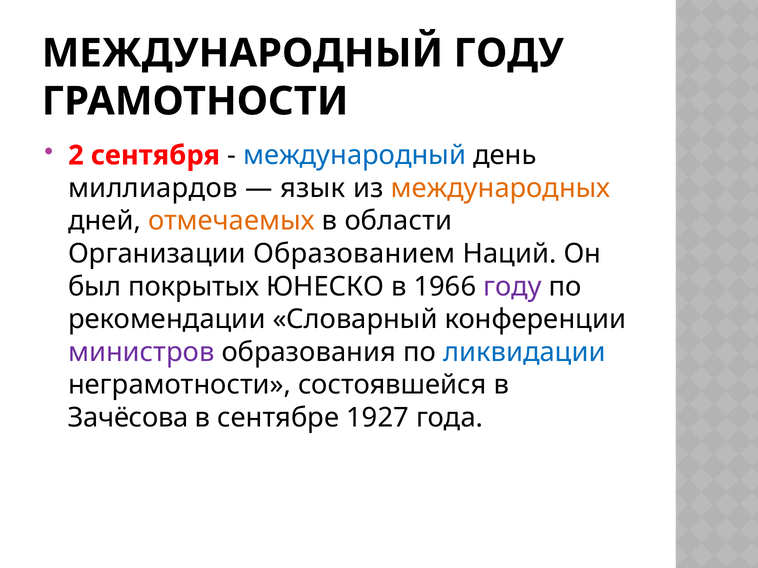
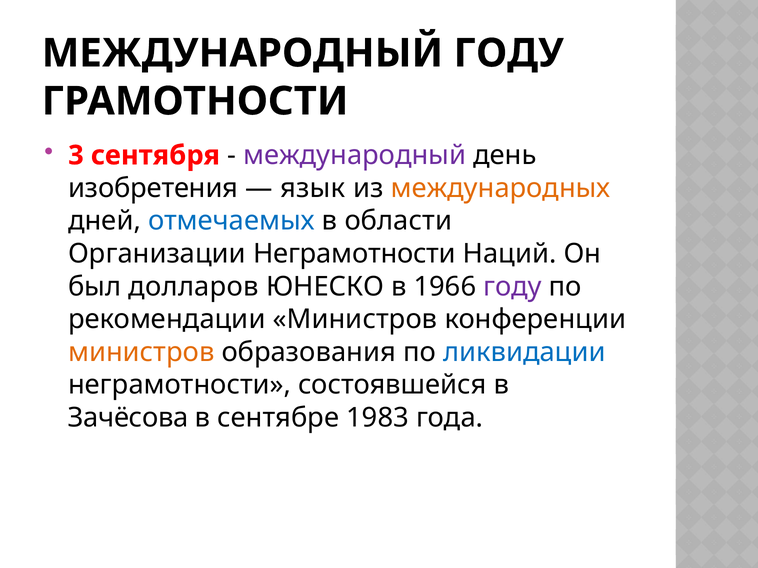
2: 2 -> 3
международный at (355, 155) colour: blue -> purple
миллиардов: миллиардов -> изобретения
отмечаемых colour: orange -> blue
Организации Образованием: Образованием -> Неграмотности
покрытых: покрытых -> долларов
рекомендации Словарный: Словарный -> Министров
министров at (141, 352) colour: purple -> orange
1927: 1927 -> 1983
